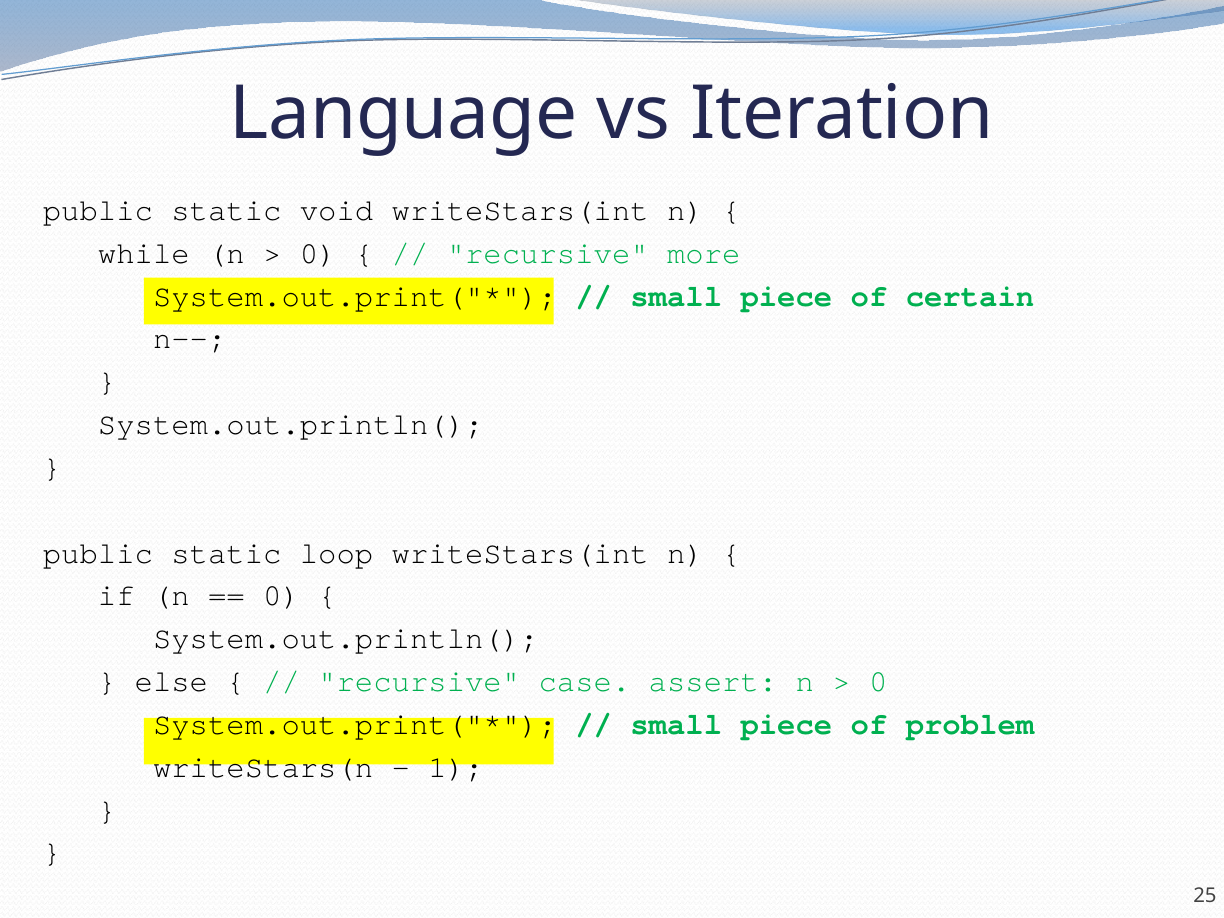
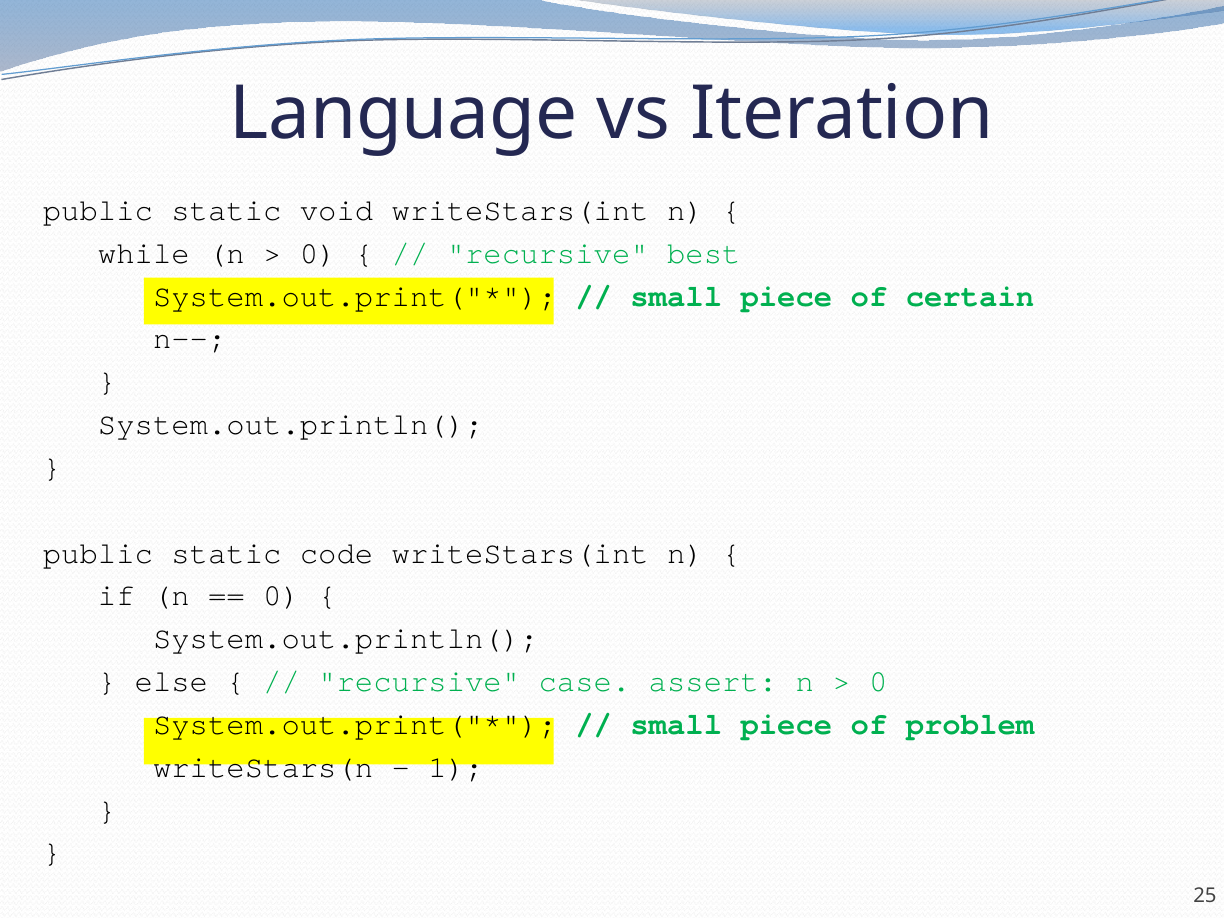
more: more -> best
loop: loop -> code
